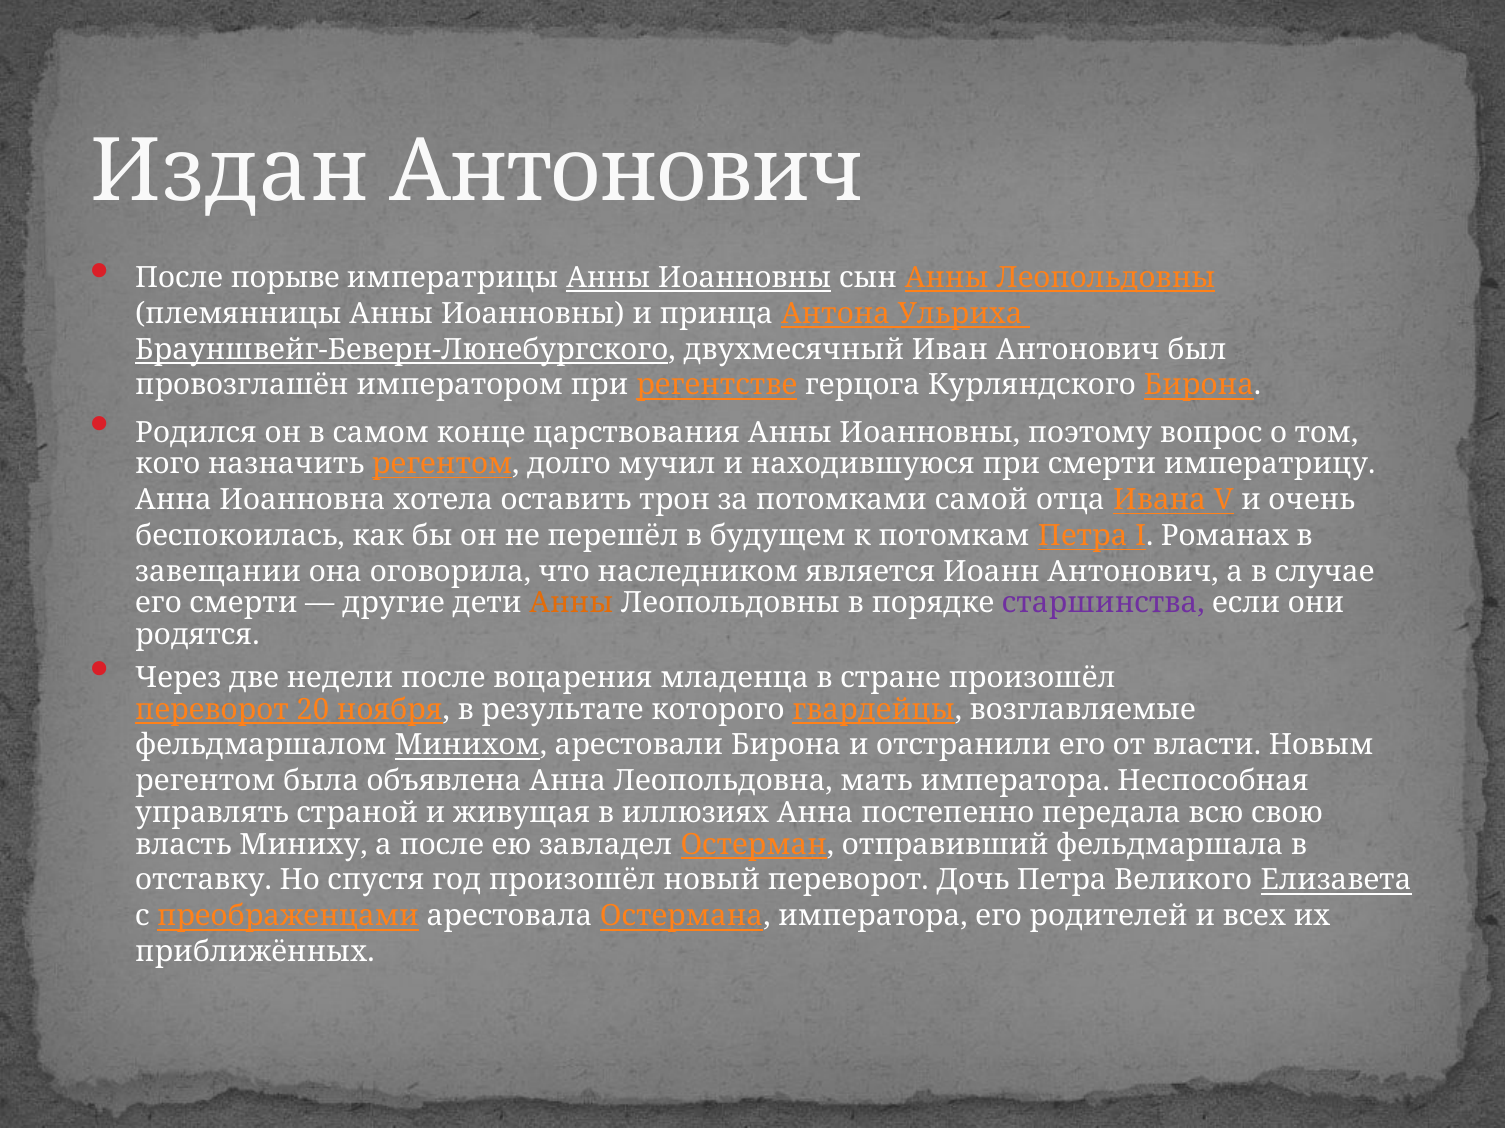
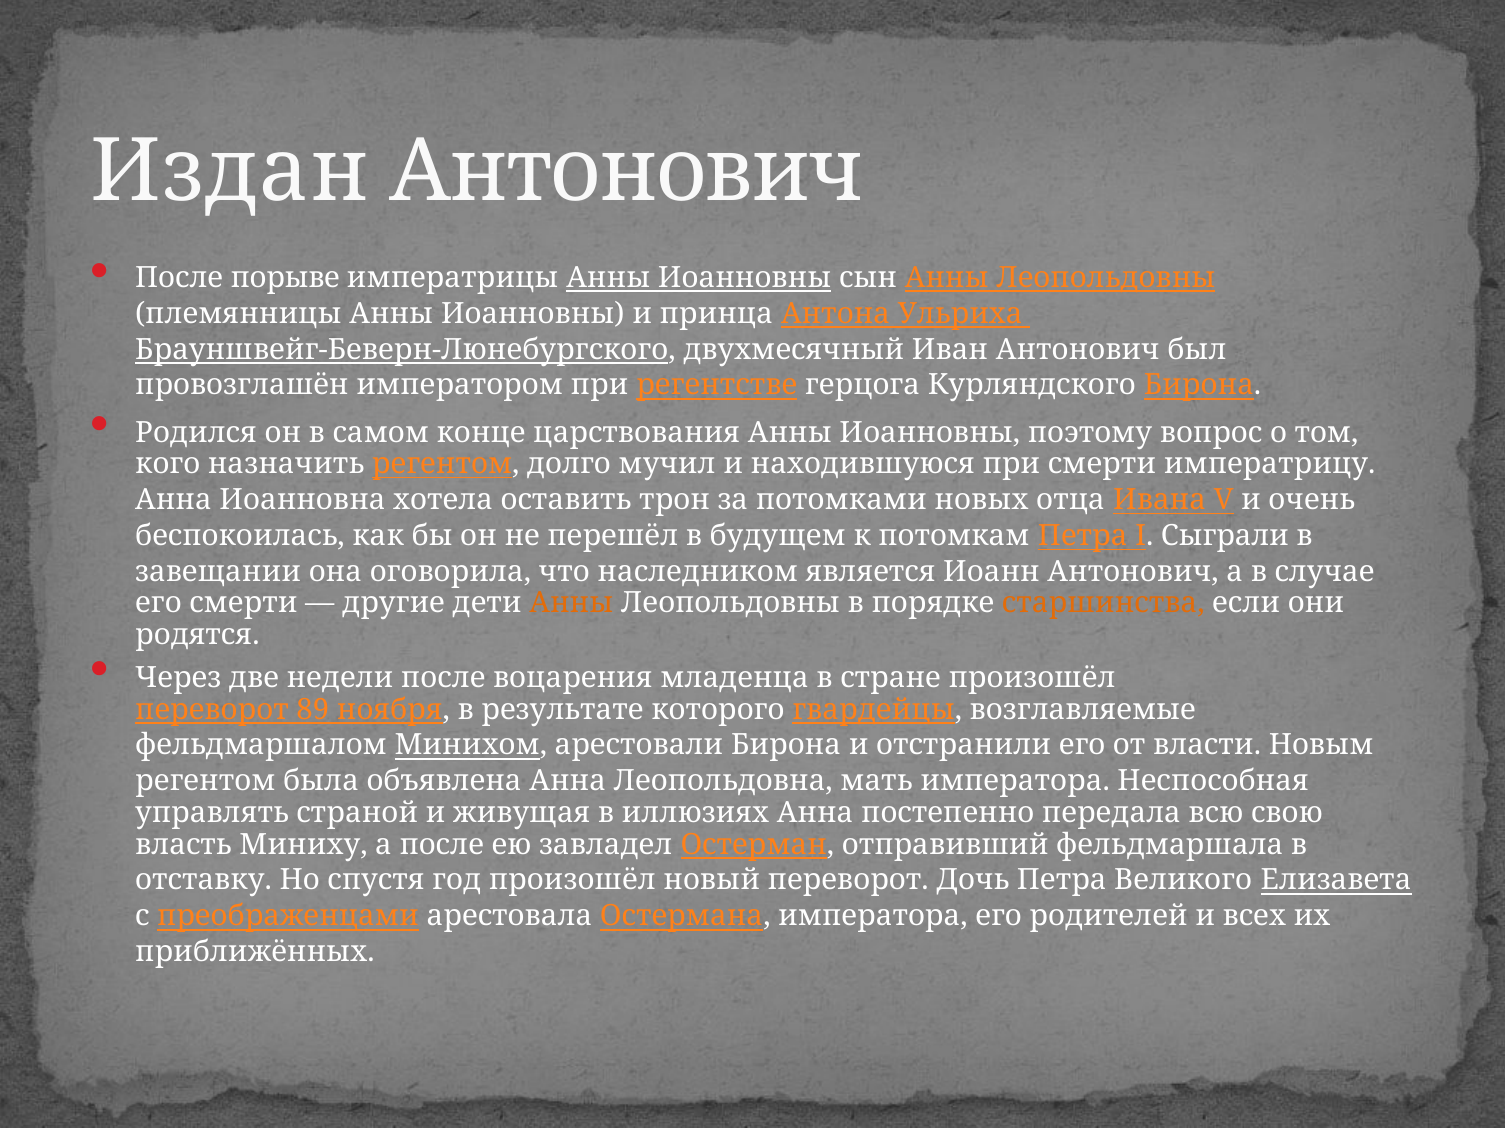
самой: самой -> новых
Романах: Романах -> Сыграли
старшинства colour: purple -> orange
20: 20 -> 89
